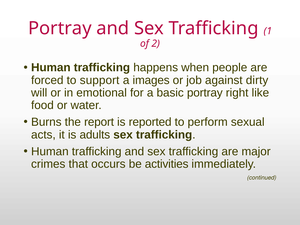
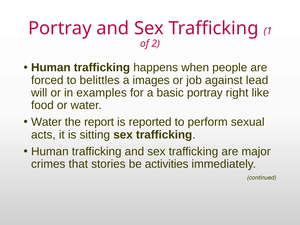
support: support -> belittles
dirty: dirty -> lead
emotional: emotional -> examples
Burns at (46, 122): Burns -> Water
adults: adults -> sitting
occurs: occurs -> stories
